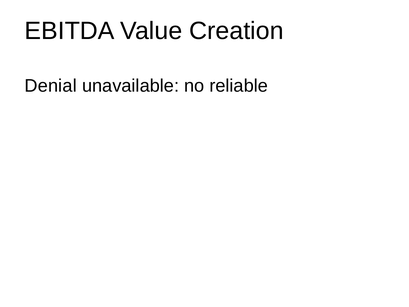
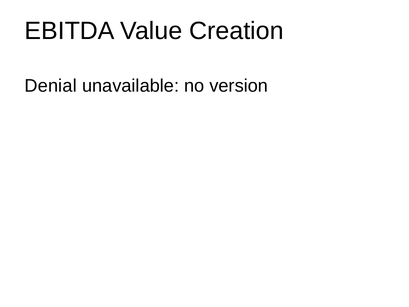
reliable: reliable -> version
